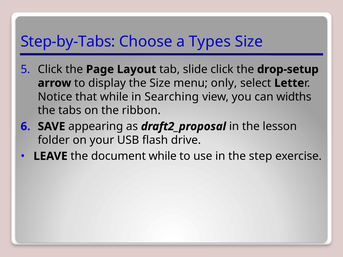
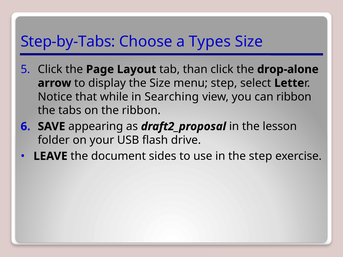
slide: slide -> than
drop-setup: drop-setup -> drop-alone
menu only: only -> step
can widths: widths -> ribbon
document while: while -> sides
